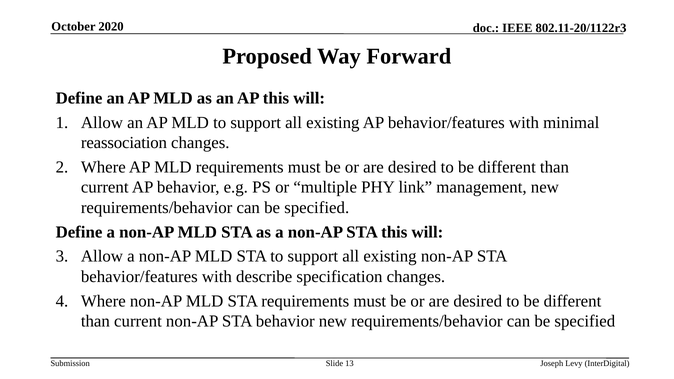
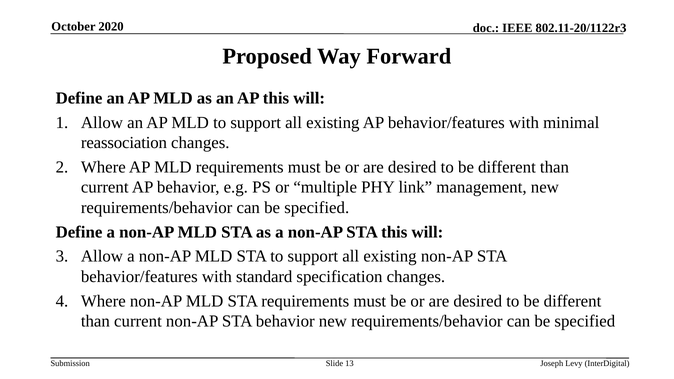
describe: describe -> standard
